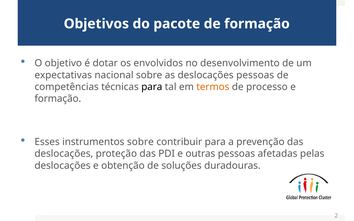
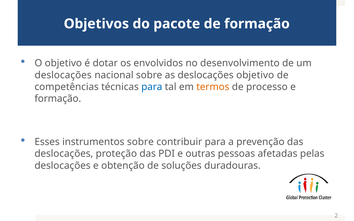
expectativas at (63, 75): expectativas -> deslocações
deslocações pessoas: pessoas -> objetivo
para at (152, 87) colour: black -> blue
